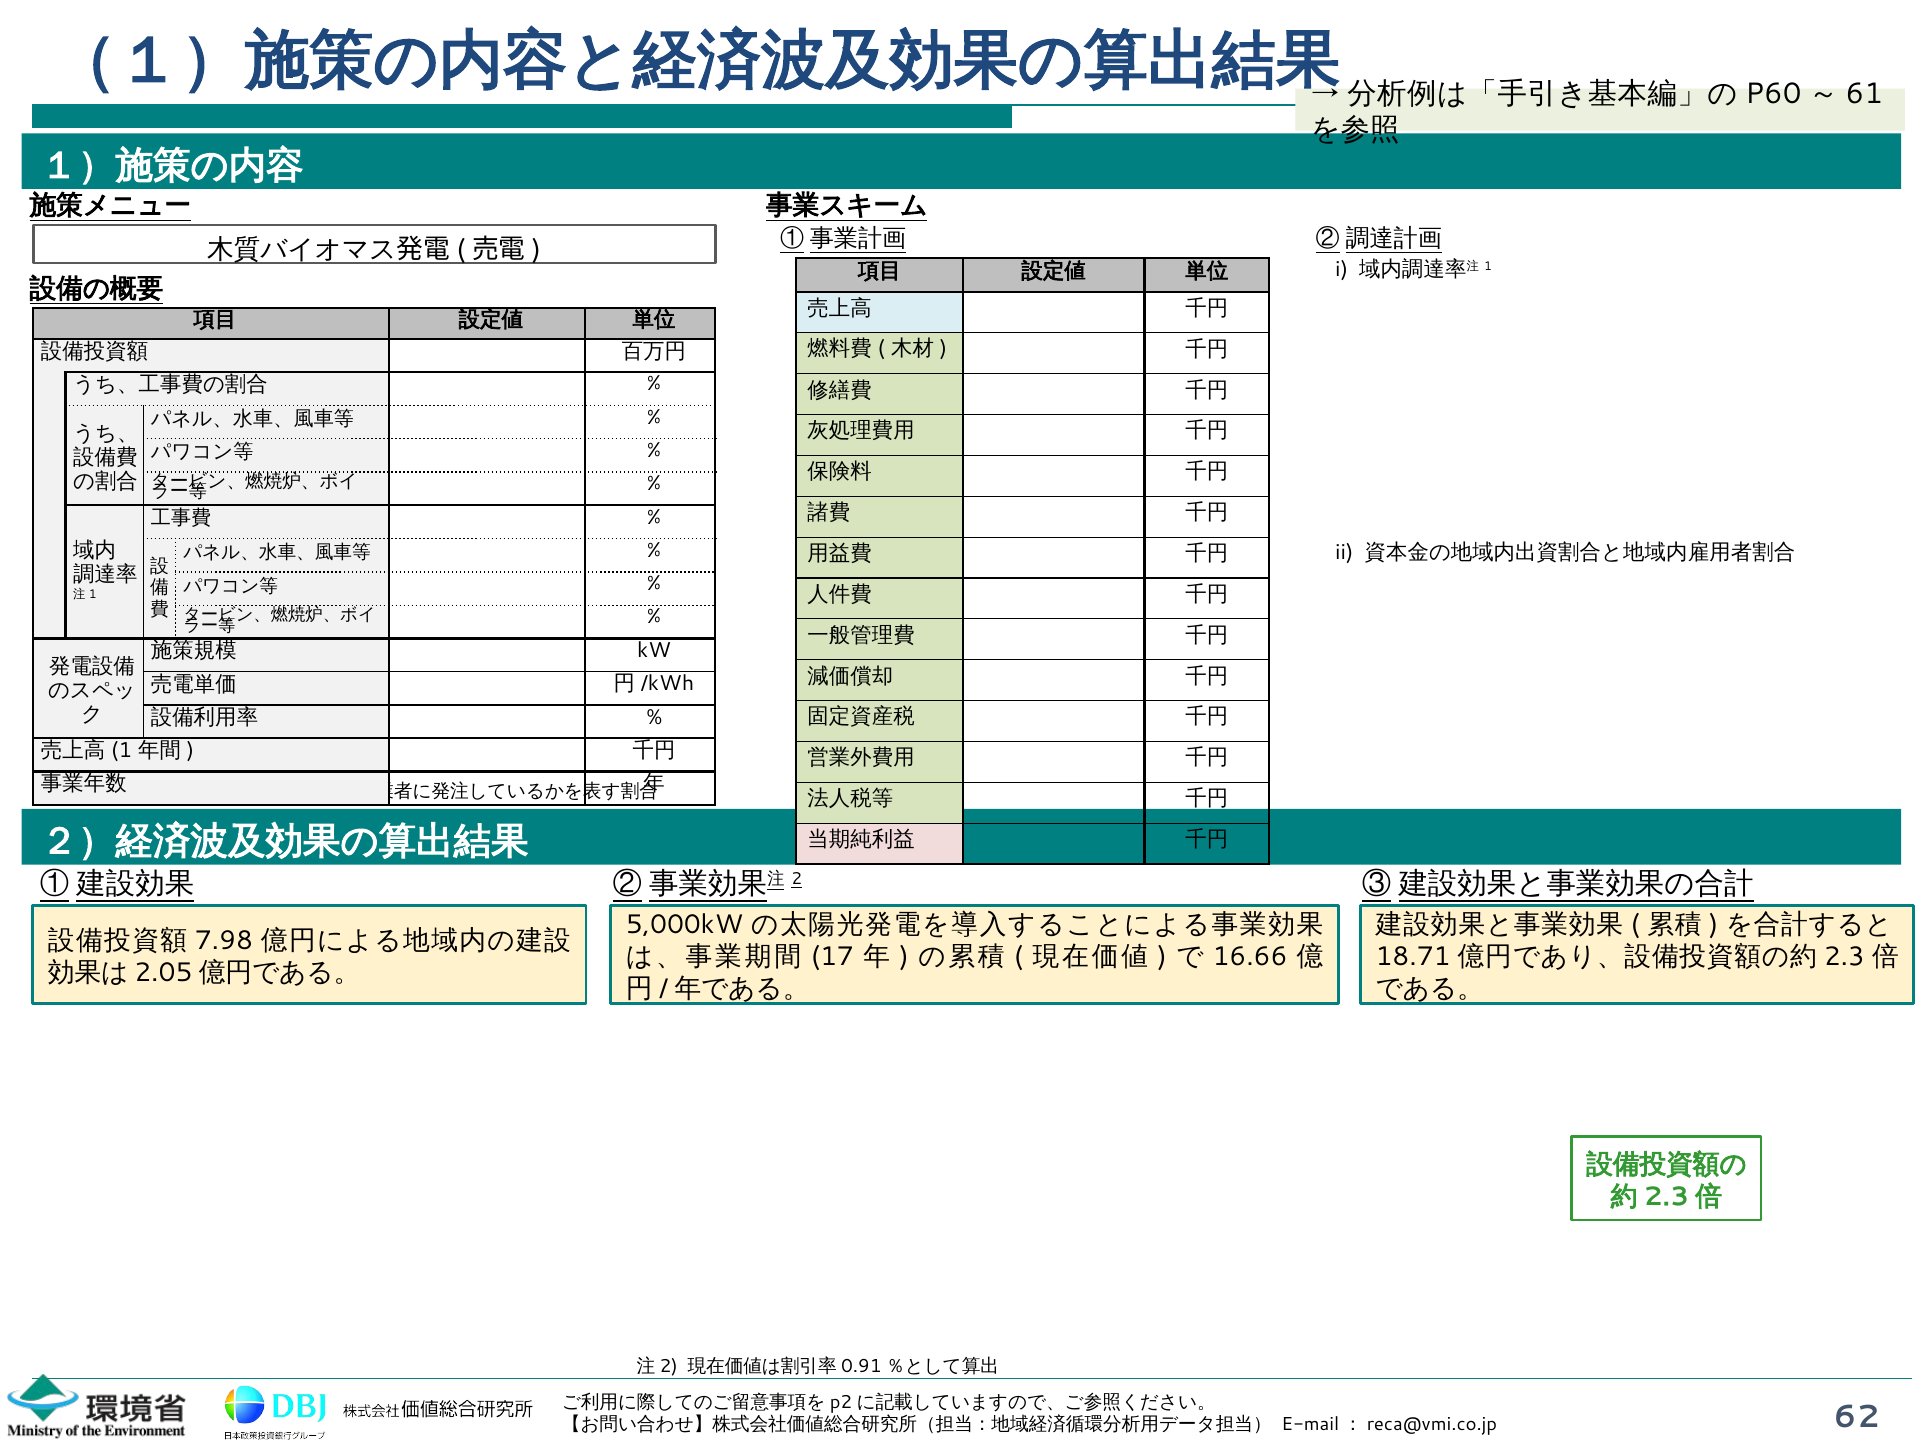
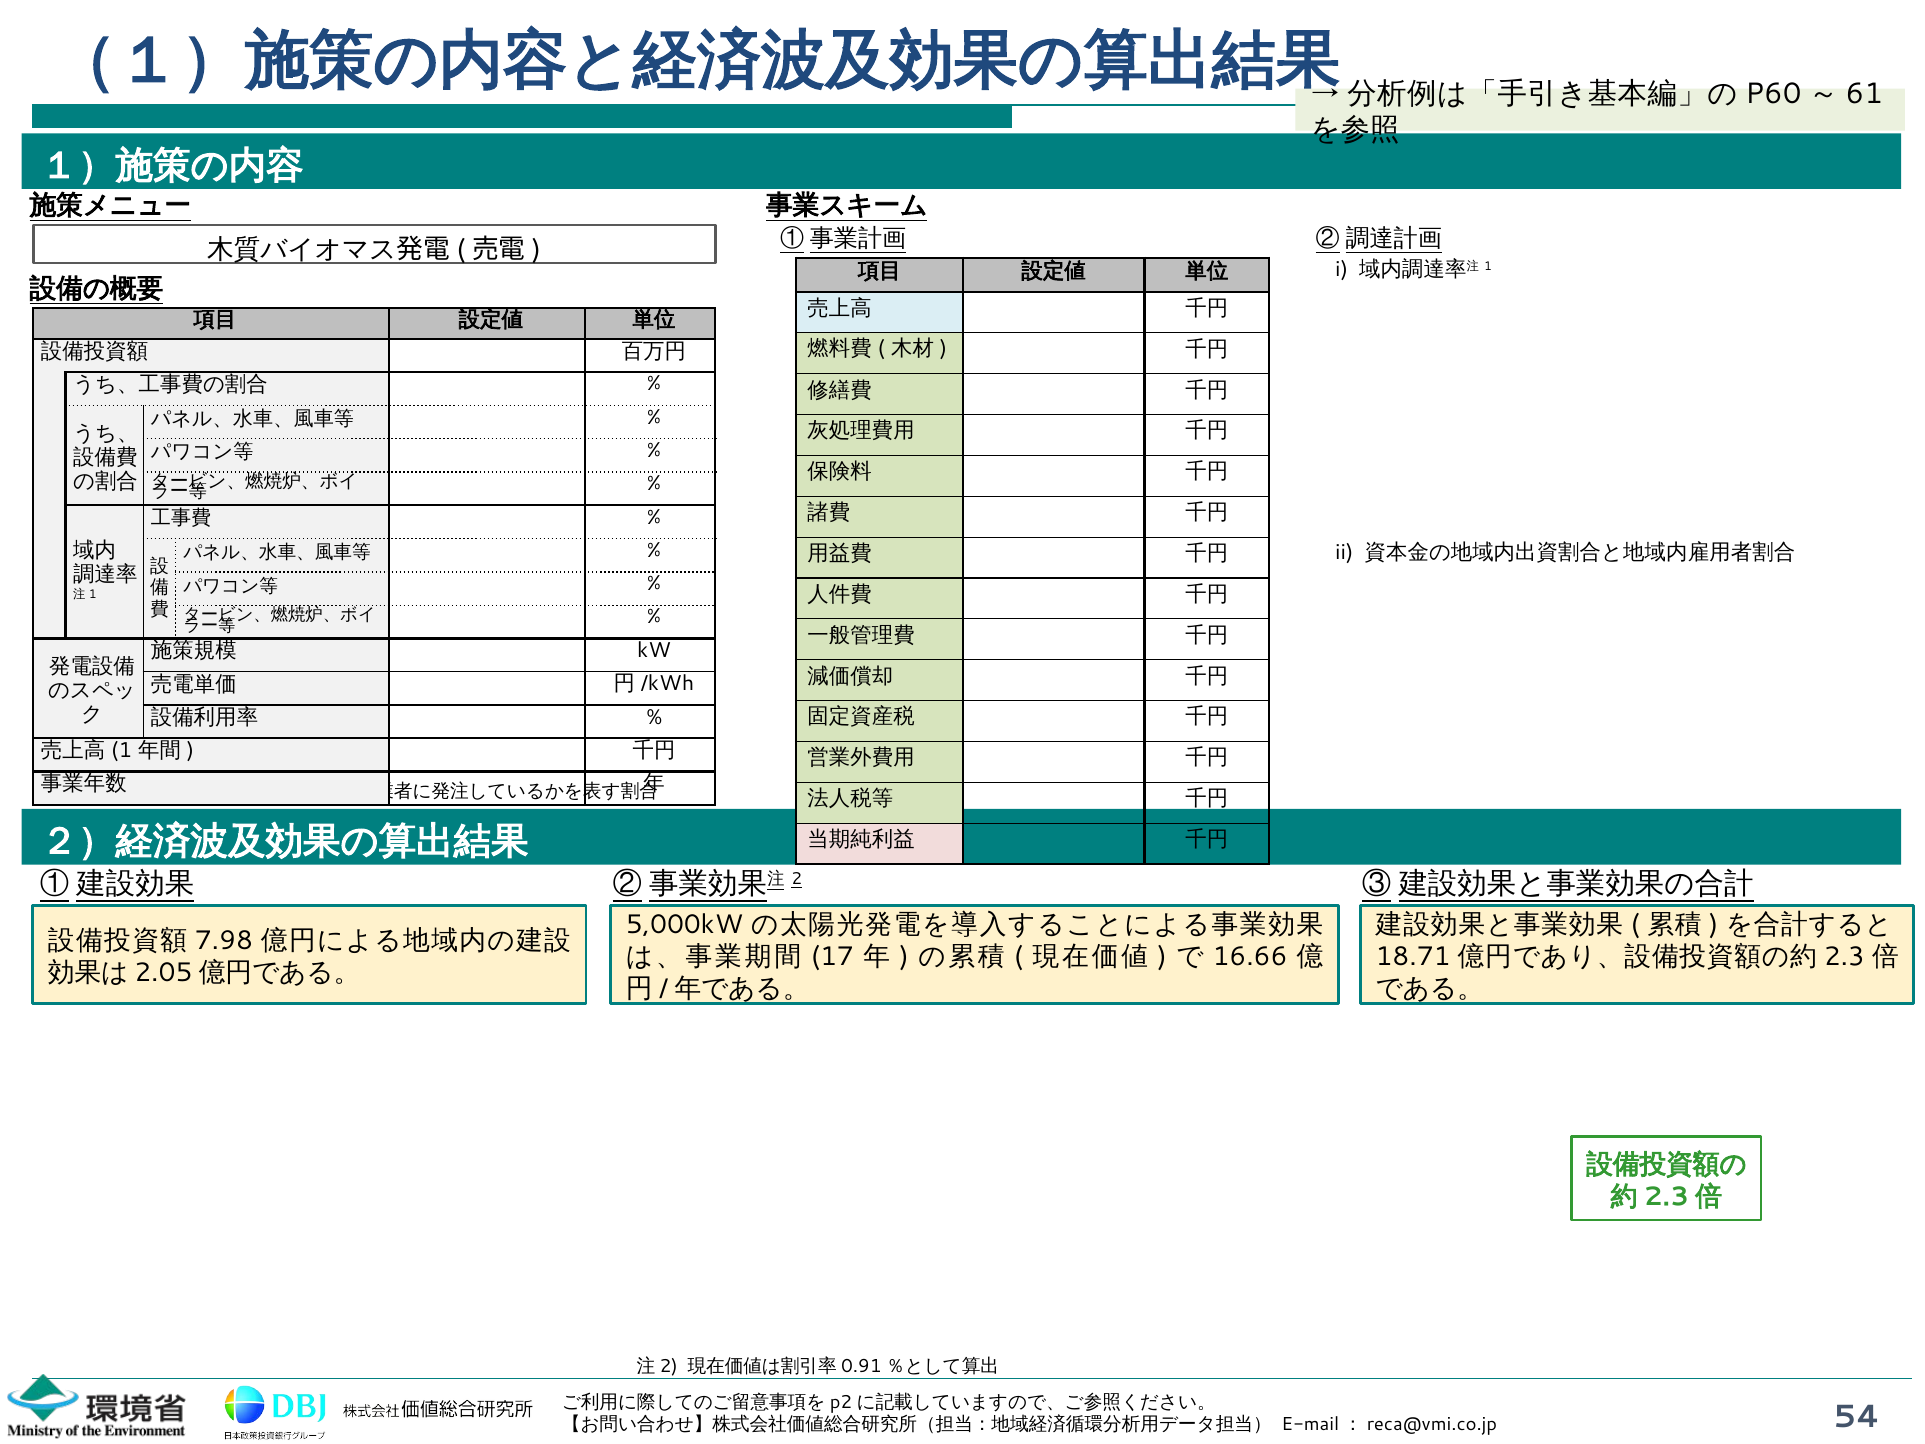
62: 62 -> 54
